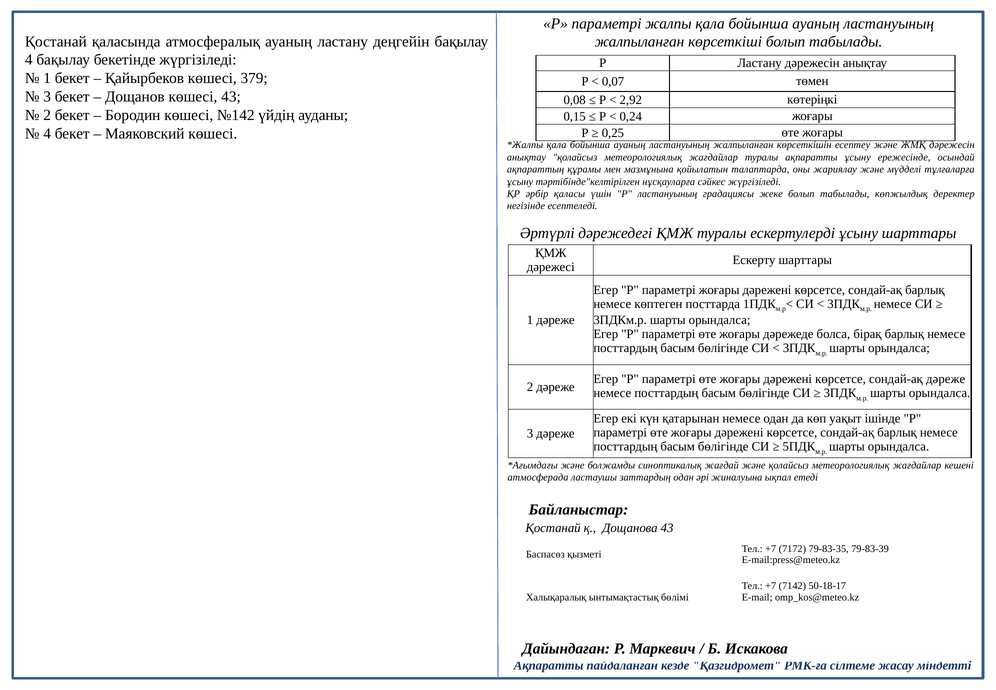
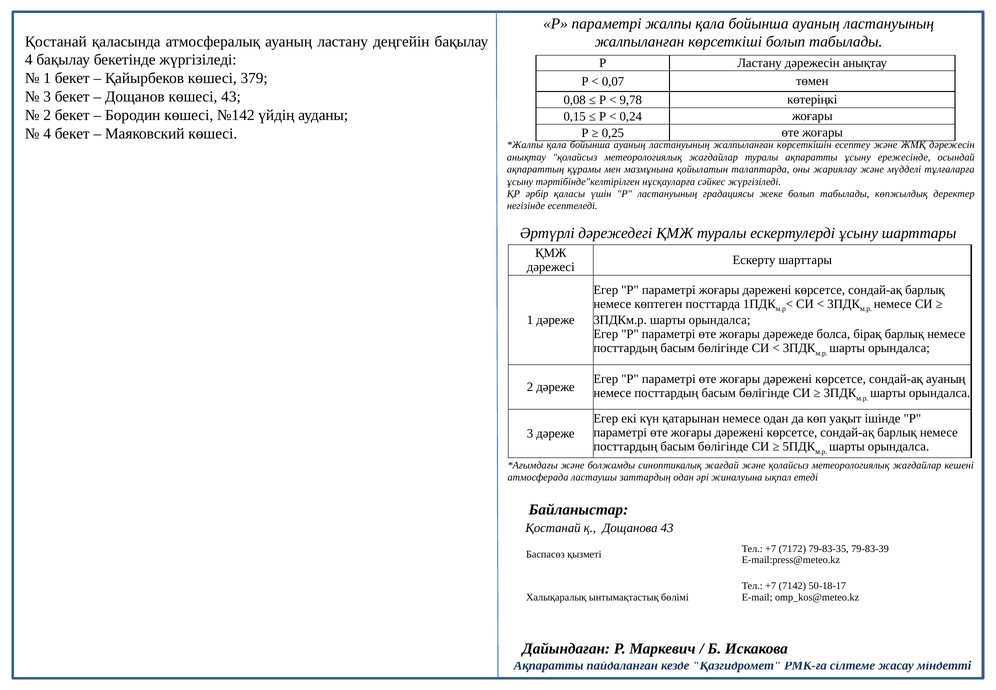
2,92: 2,92 -> 9,78
сондай-ақ дәреже: дәреже -> ауаның
